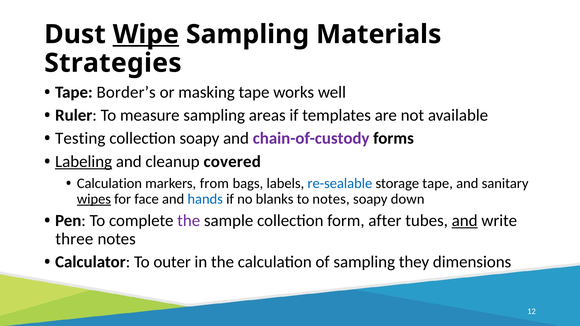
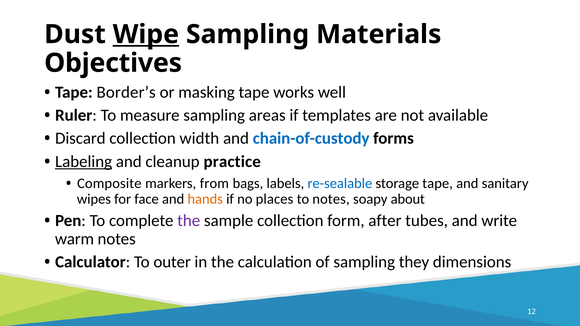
Strategies: Strategies -> Objectives
Testing: Testing -> Discard
collection soapy: soapy -> width
chain-of-custody colour: purple -> blue
covered: covered -> practice
Calculation at (109, 183): Calculation -> Composite
wipes underline: present -> none
hands colour: blue -> orange
blanks: blanks -> places
down: down -> about
and at (465, 221) underline: present -> none
three: three -> warm
